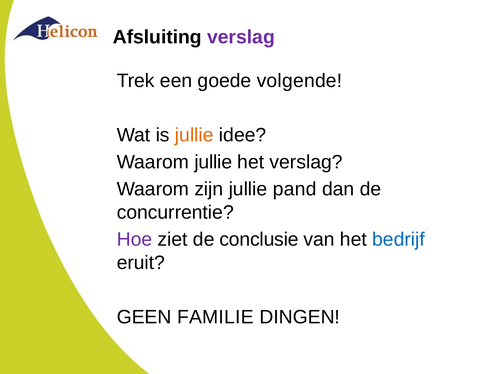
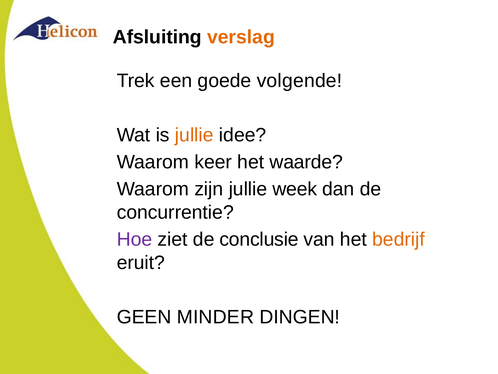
verslag at (241, 37) colour: purple -> orange
Waarom jullie: jullie -> keer
het verslag: verslag -> waarde
pand: pand -> week
bedrijf colour: blue -> orange
FAMILIE: FAMILIE -> MINDER
